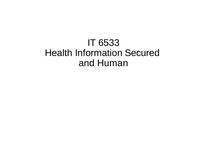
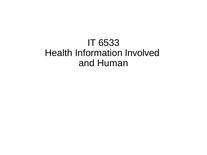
Secured: Secured -> Involved
